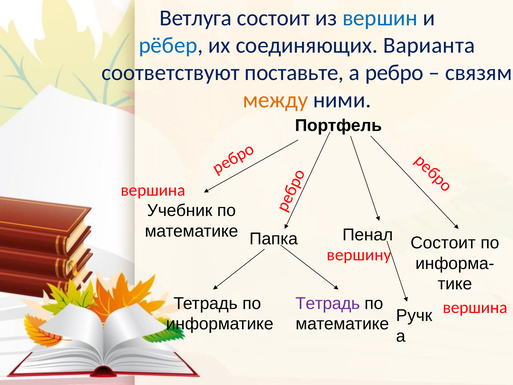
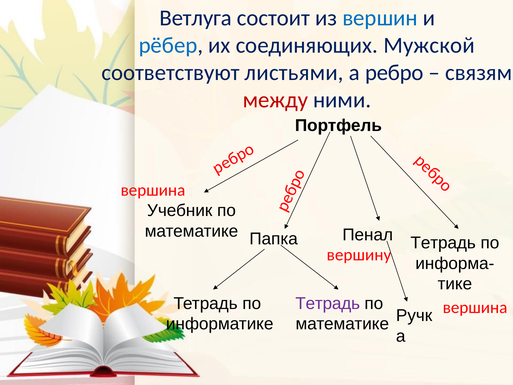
Варианта: Варианта -> Мужской
поставьте: поставьте -> листьями
между colour: orange -> red
Состоит at (443, 243): Состоит -> Тетрадь
